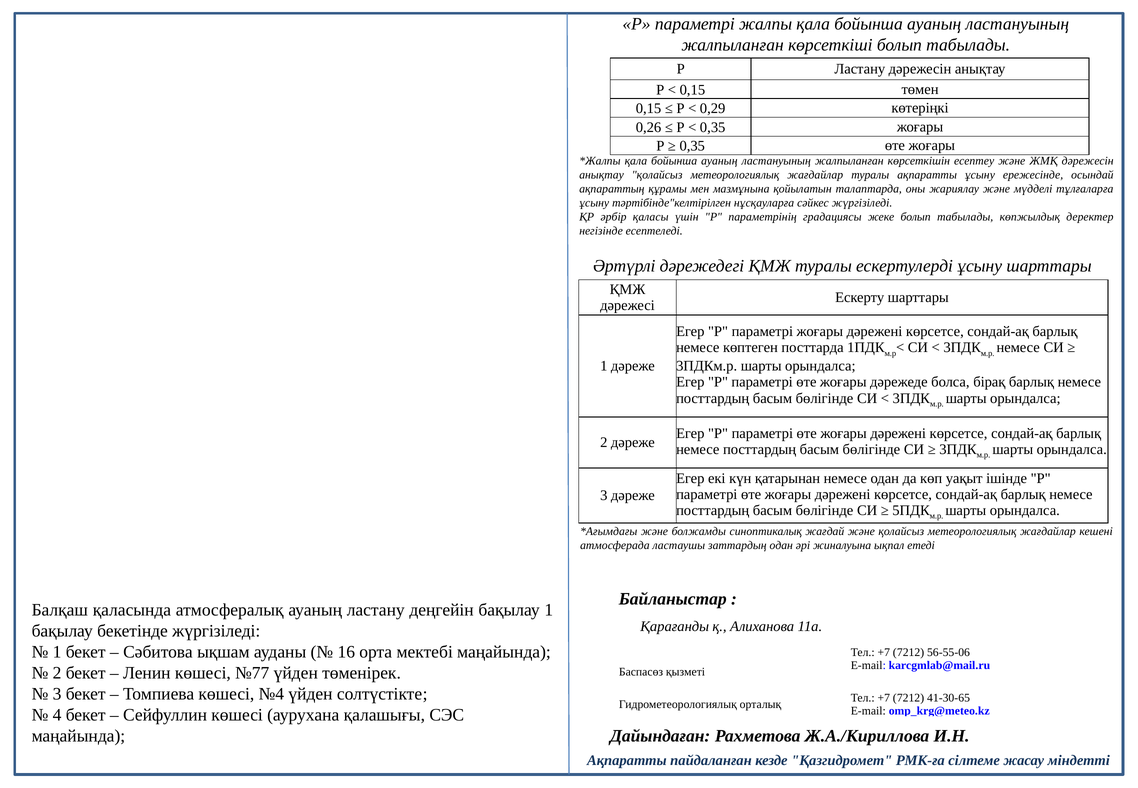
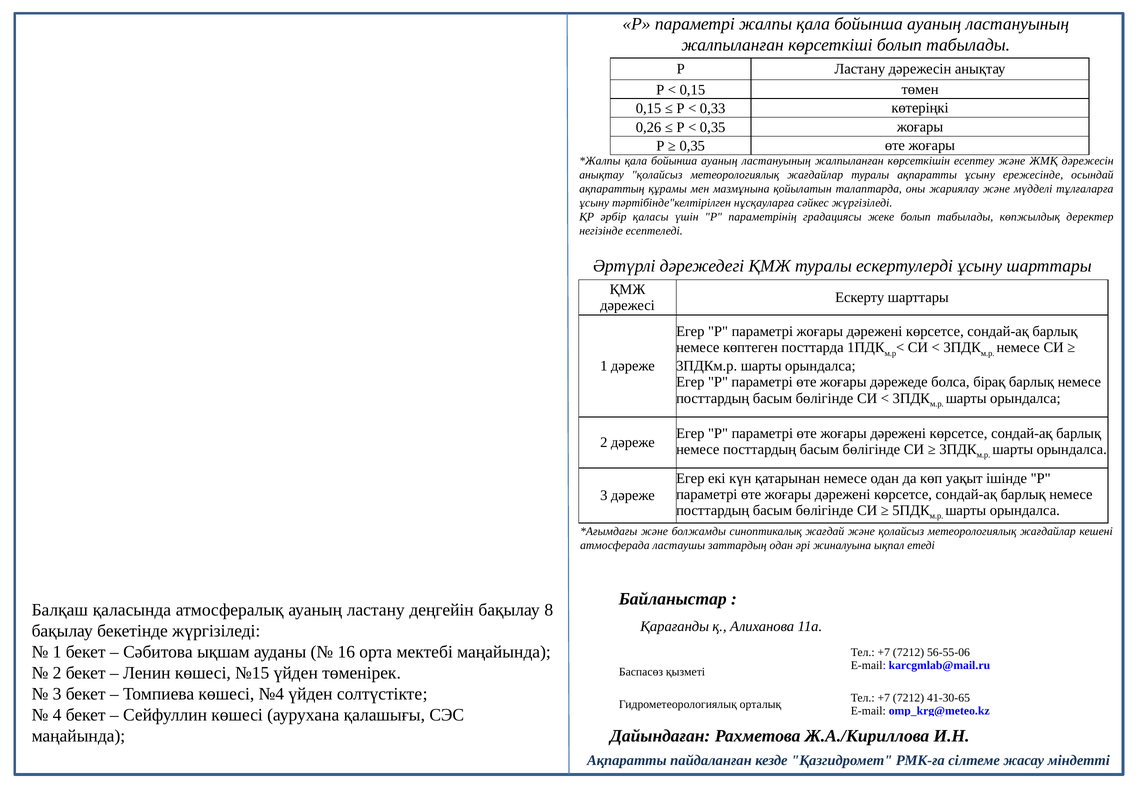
0,29: 0,29 -> 0,33
бақылау 1: 1 -> 8
№77: №77 -> №15
